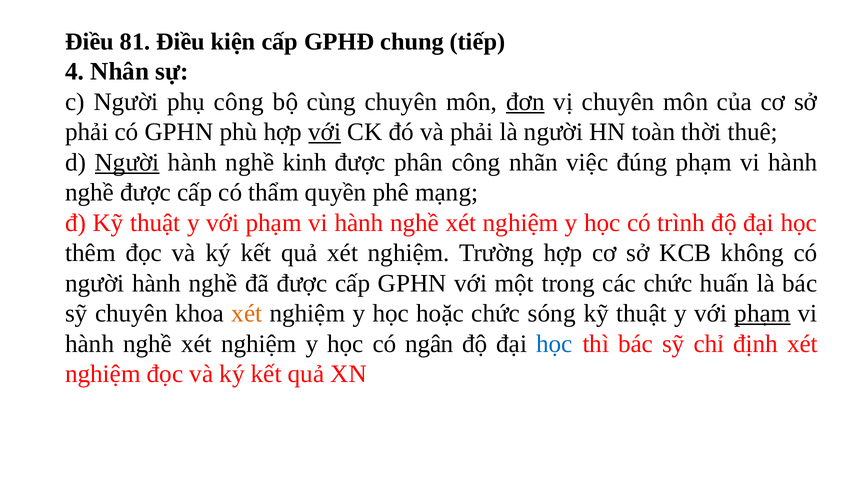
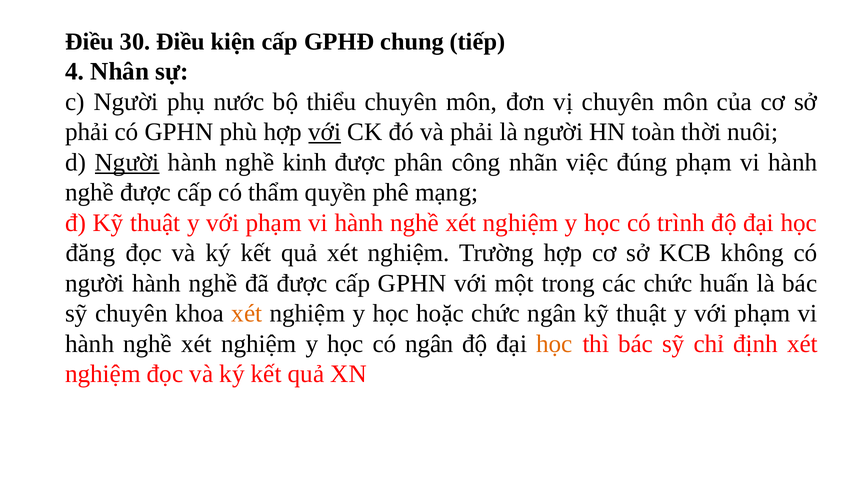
81: 81 -> 30
phụ công: công -> nước
cùng: cùng -> thiểu
đơn underline: present -> none
thuê: thuê -> nuôi
thêm: thêm -> đăng
chức sóng: sóng -> ngân
phạm at (762, 314) underline: present -> none
học at (554, 344) colour: blue -> orange
